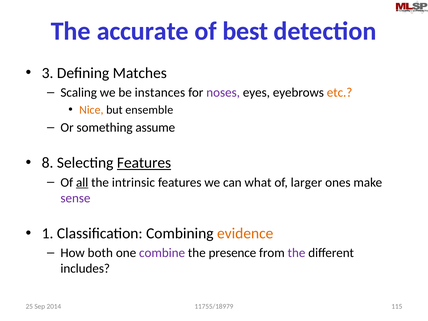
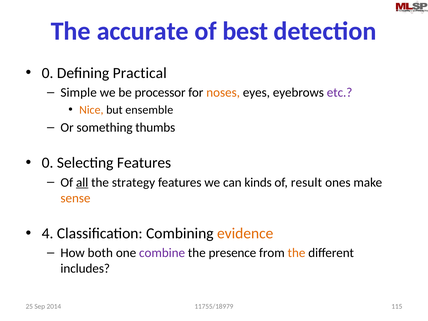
3 at (48, 73): 3 -> 0
Matches: Matches -> Practical
Scaling: Scaling -> Simple
instances: instances -> processor
noses colour: purple -> orange
etc colour: orange -> purple
assume: assume -> thumbs
8 at (48, 163): 8 -> 0
Features at (144, 163) underline: present -> none
intrinsic: intrinsic -> strategy
what: what -> kinds
larger: larger -> result
sense colour: purple -> orange
1: 1 -> 4
the at (297, 253) colour: purple -> orange
